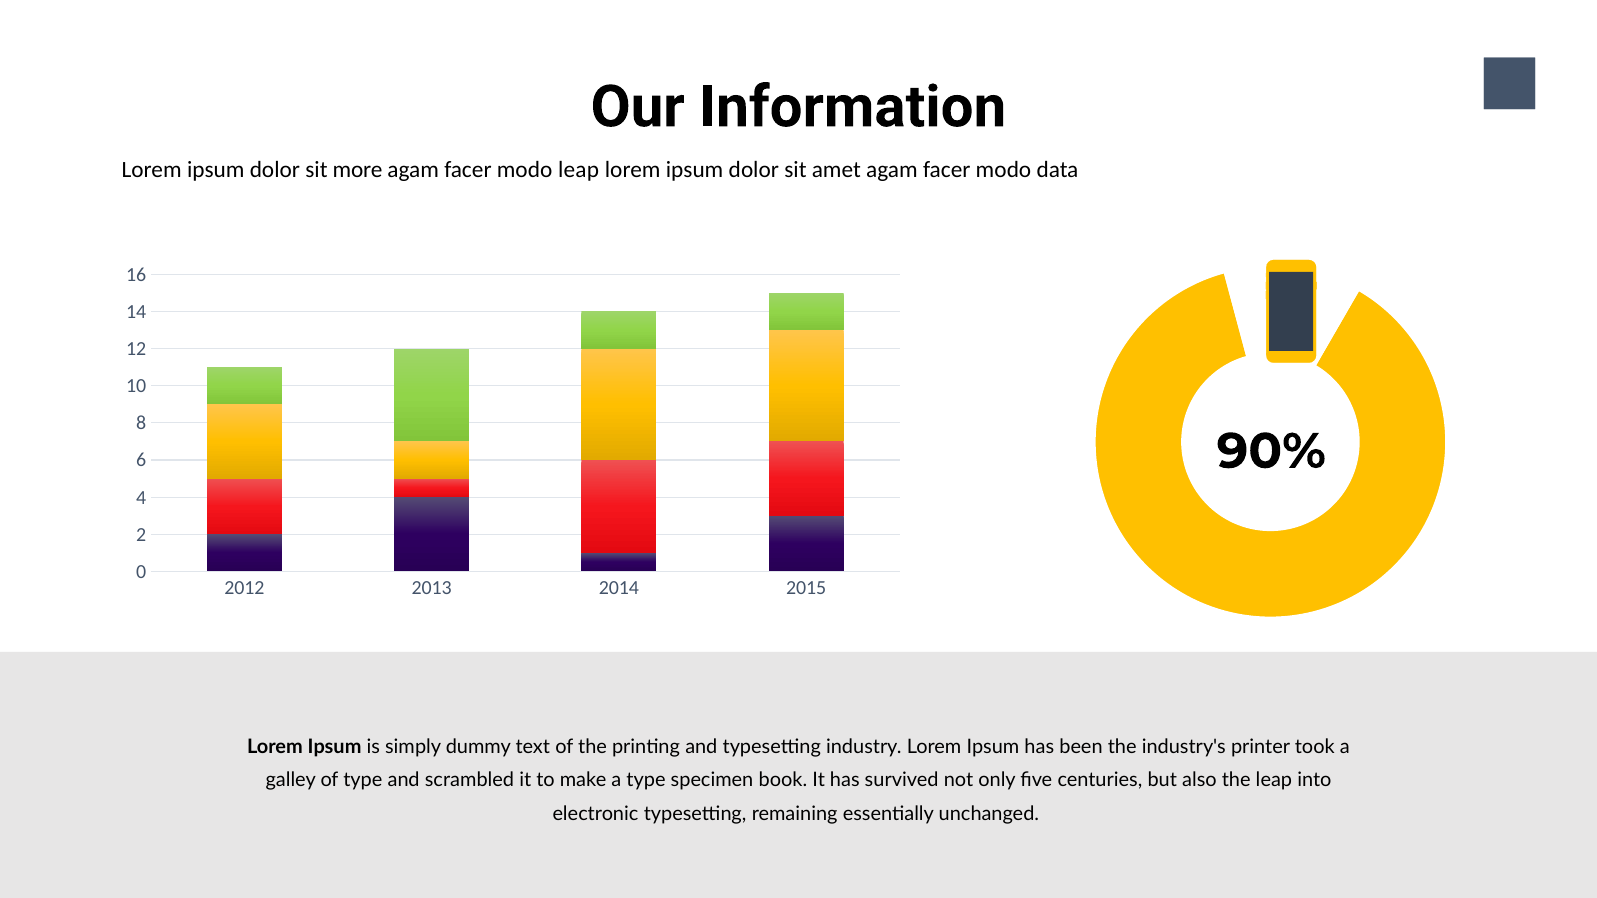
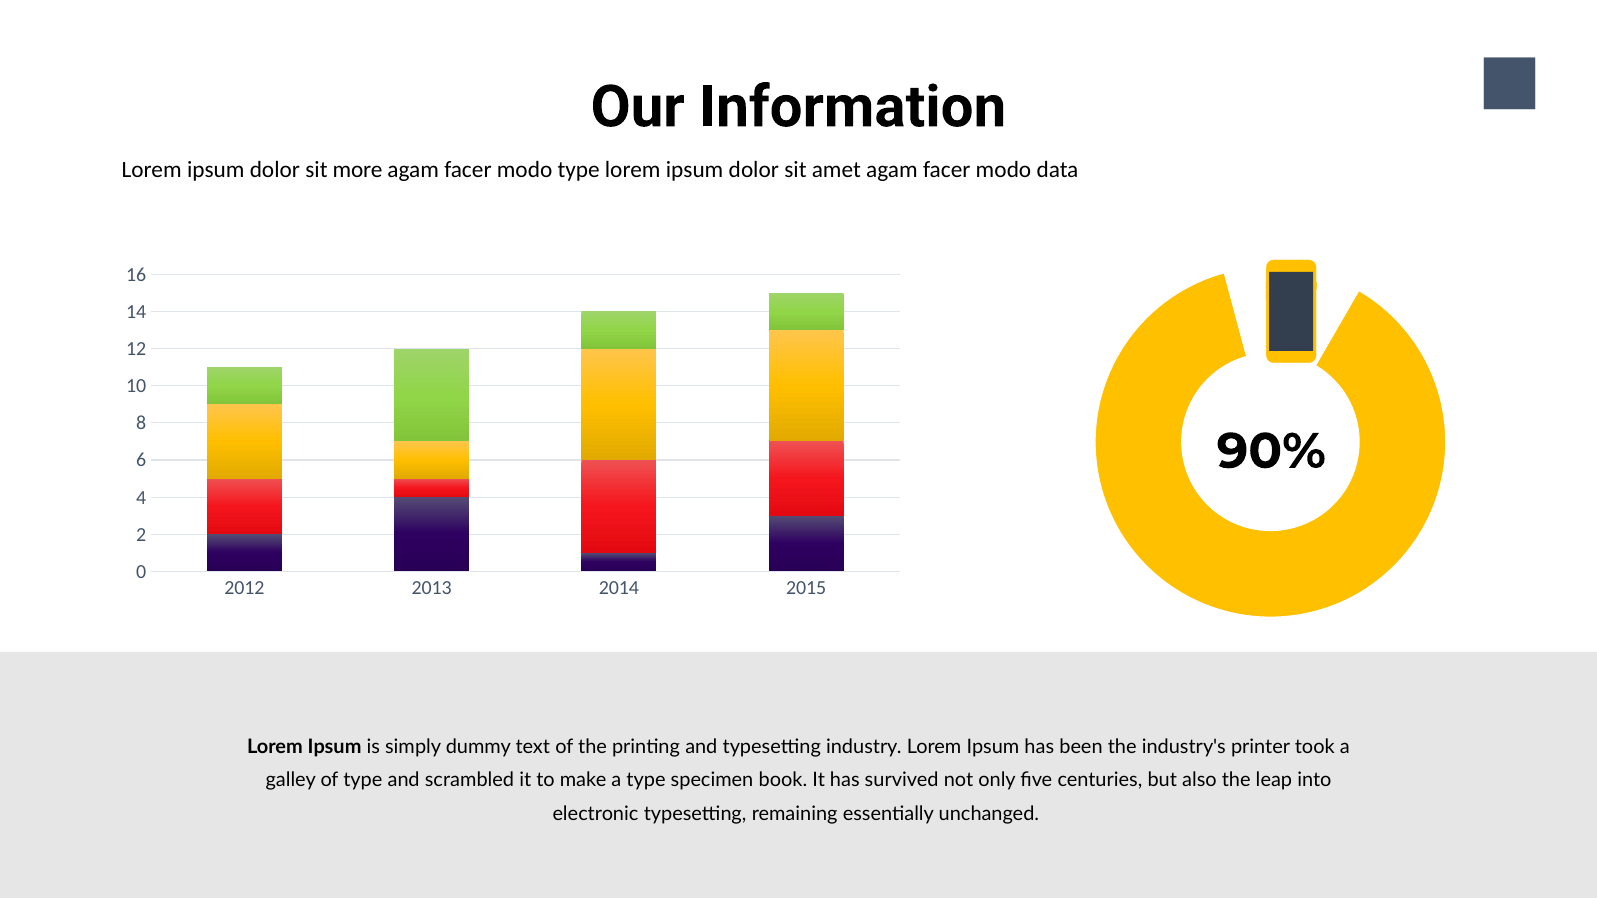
modo leap: leap -> type
